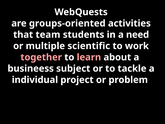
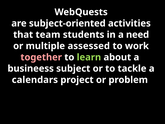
groups-oriented: groups-oriented -> subject-oriented
scientific: scientific -> assessed
learn colour: pink -> light green
individual: individual -> calendars
